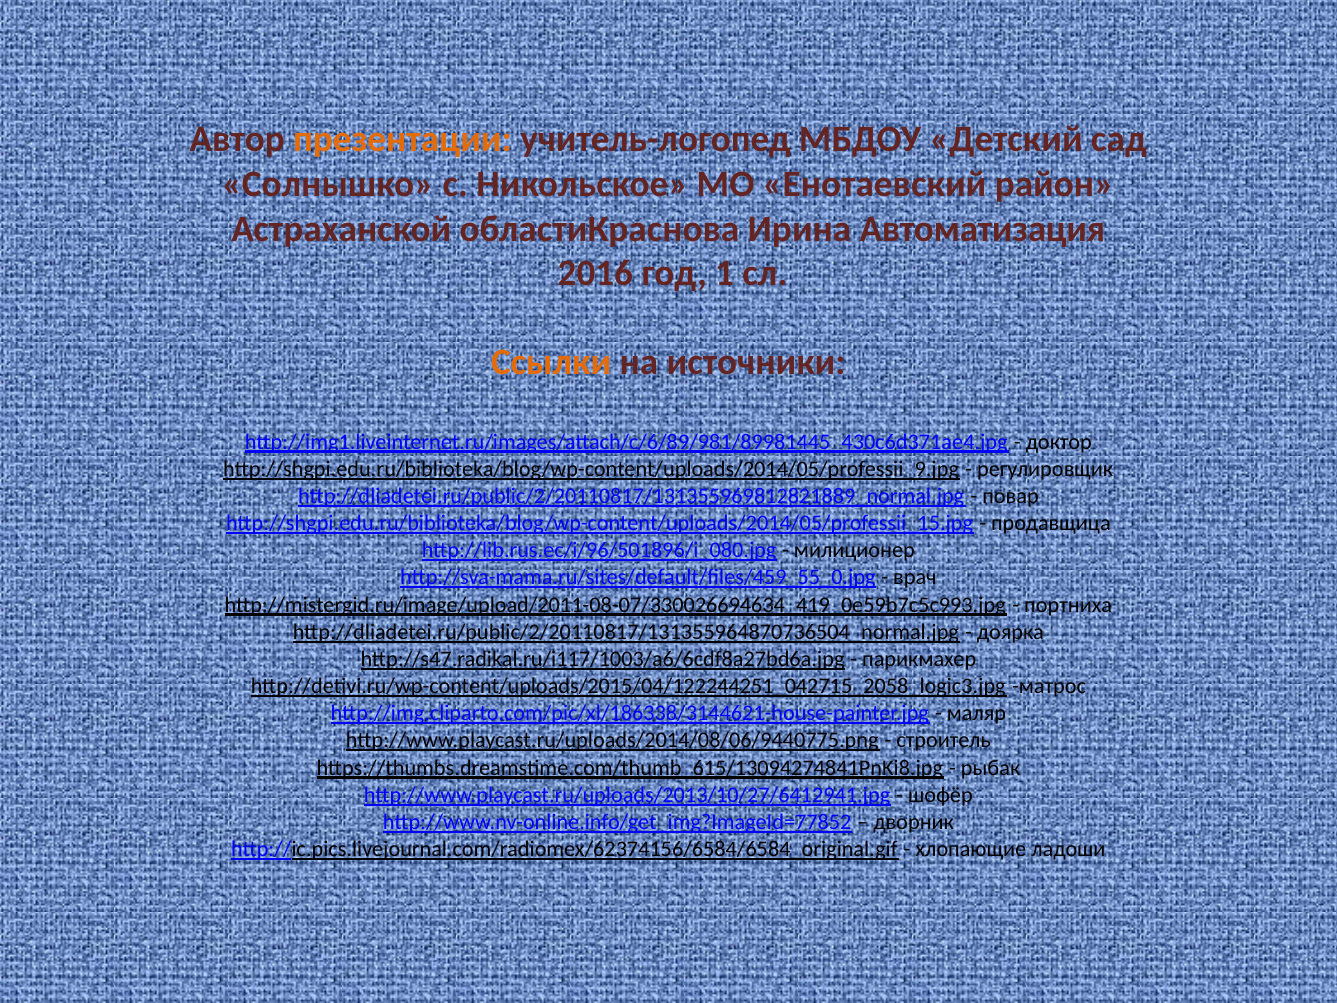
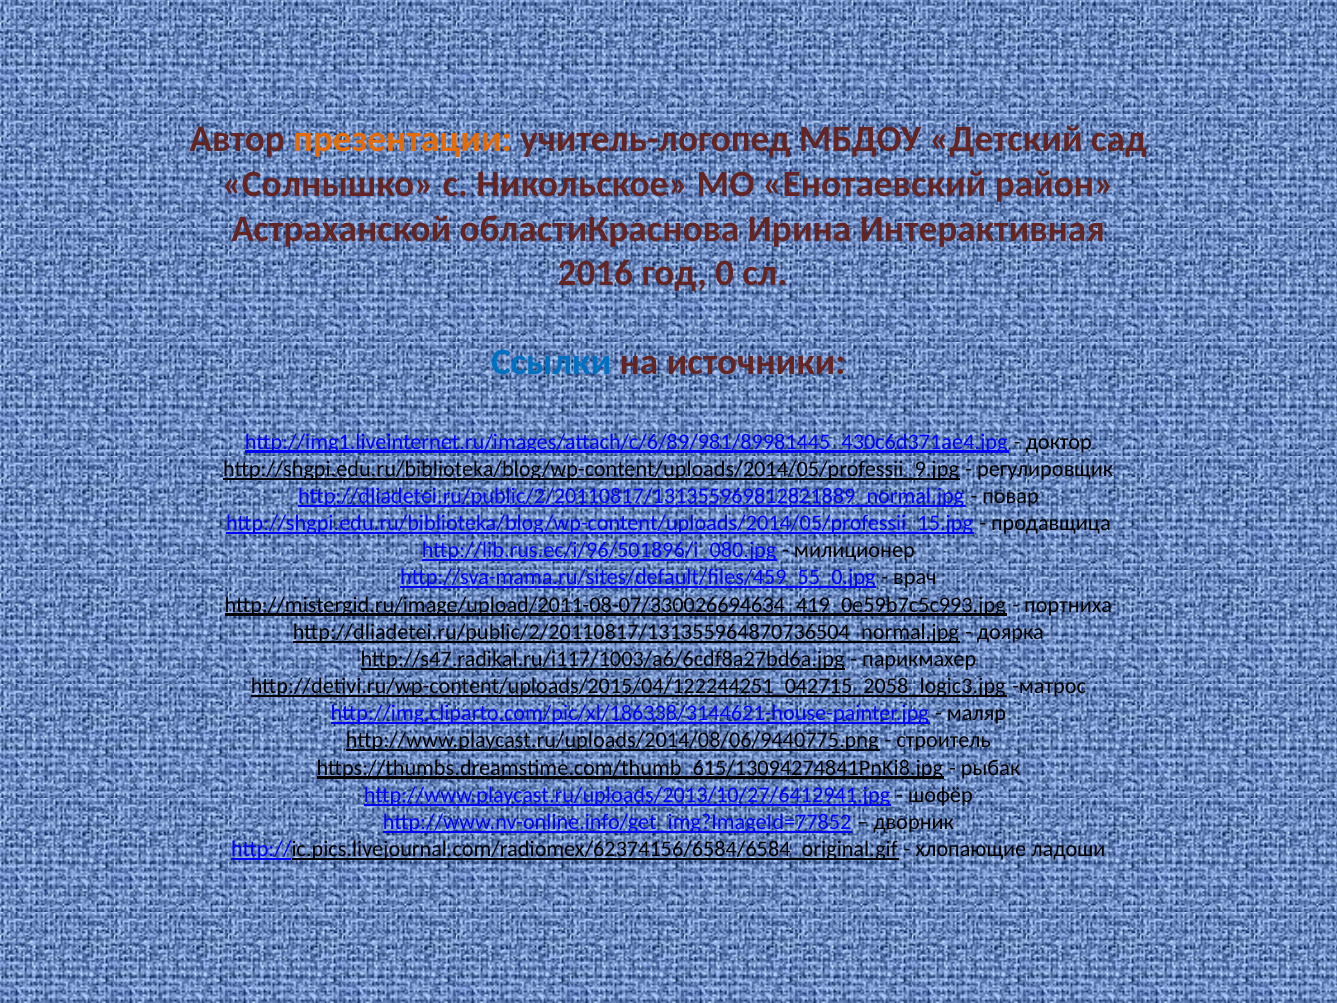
Автоматизация: Автоматизация -> Интерактивная
1: 1 -> 0
Ссылки colour: orange -> blue
